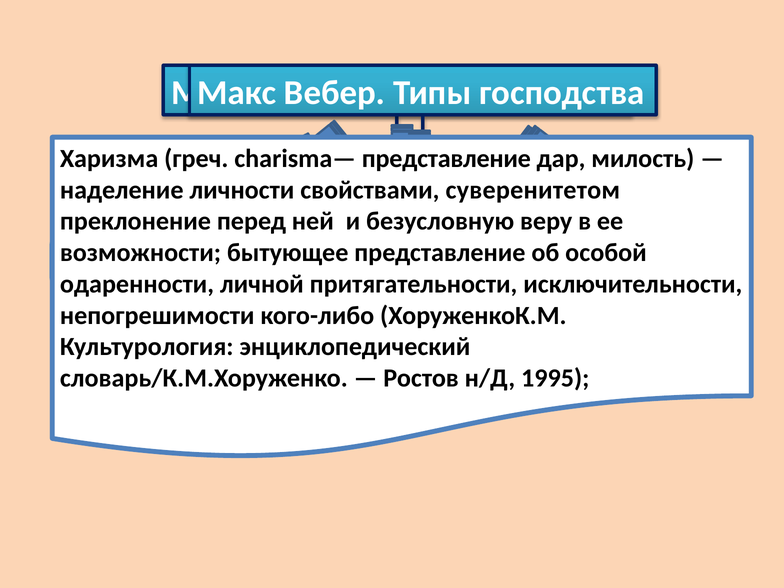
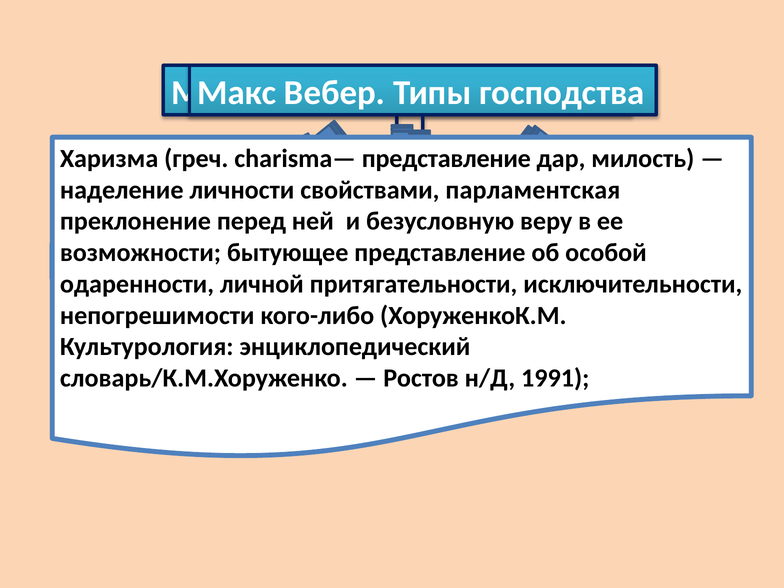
суверенитетом: суверенитетом -> парламентская
1995: 1995 -> 1991
